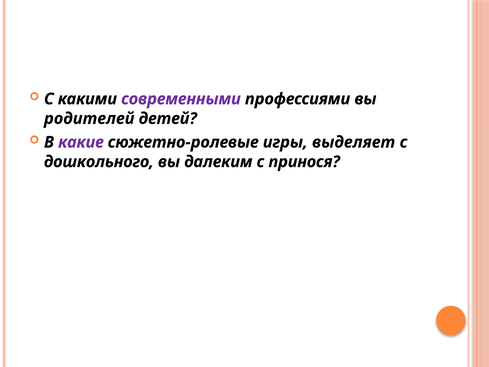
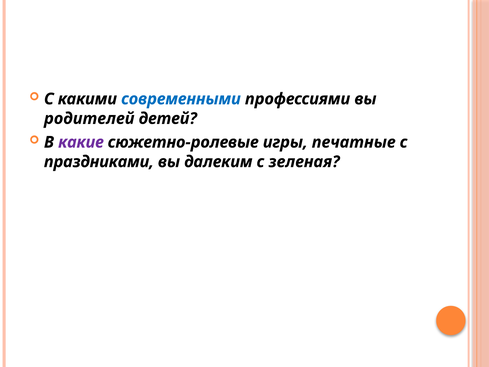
современными colour: purple -> blue
выделяет: выделяет -> печатные
дошкольного: дошкольного -> праздниками
принося: принося -> зеленая
